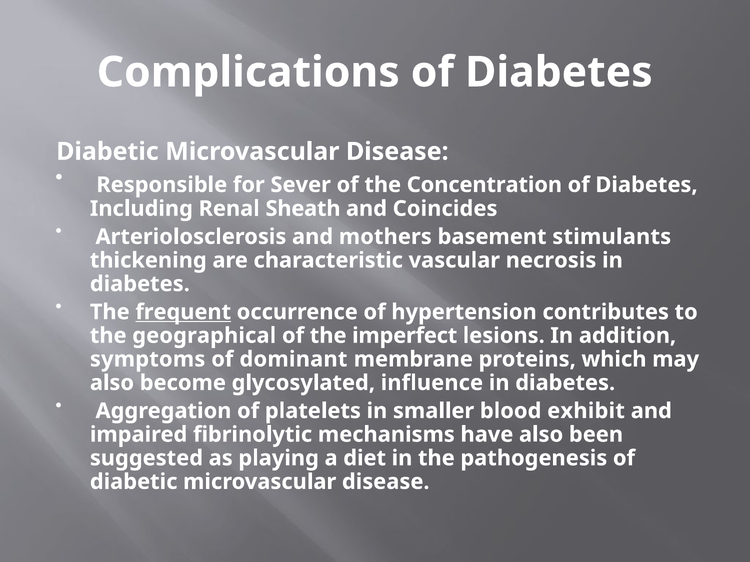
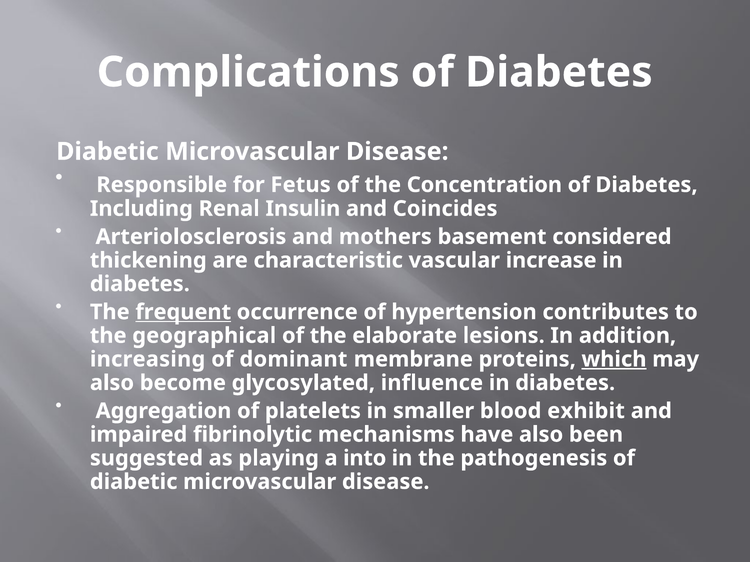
Sever: Sever -> Fetus
Sheath: Sheath -> Insulin
stimulants: stimulants -> considered
necrosis: necrosis -> increase
imperfect: imperfect -> elaborate
symptoms: symptoms -> increasing
which underline: none -> present
diet: diet -> into
